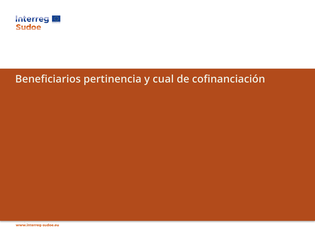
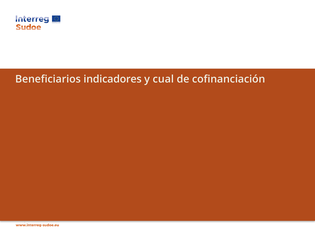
pertinencia: pertinencia -> indicadores
